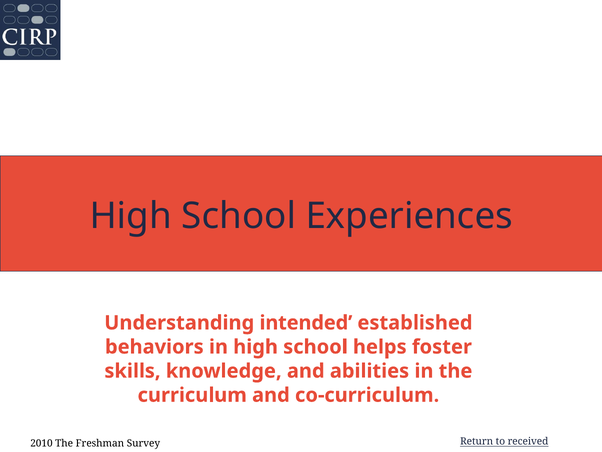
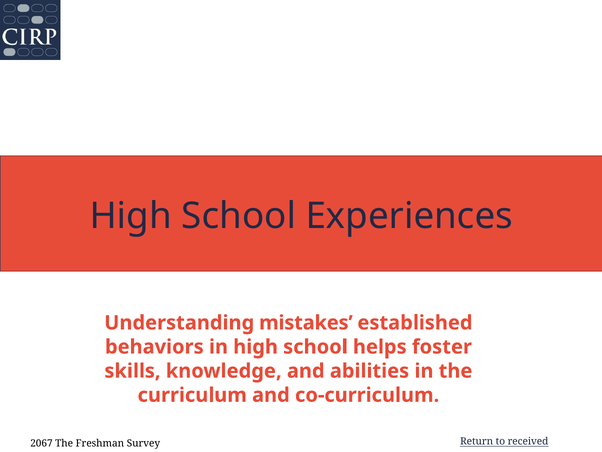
intended: intended -> mistakes
2010: 2010 -> 2067
